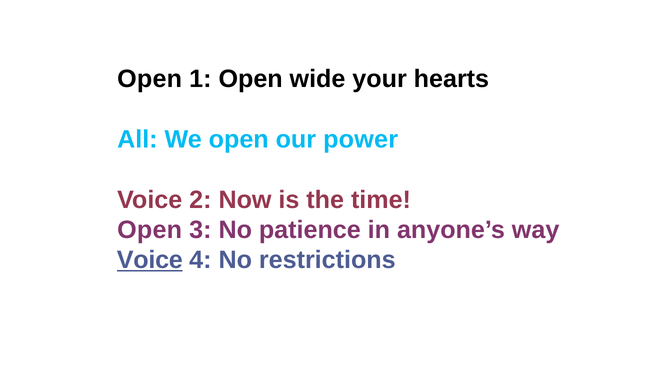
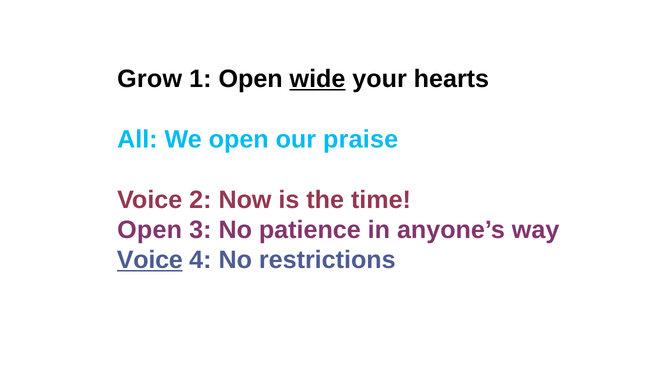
Open at (150, 79): Open -> Grow
wide underline: none -> present
power: power -> praise
